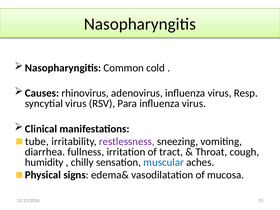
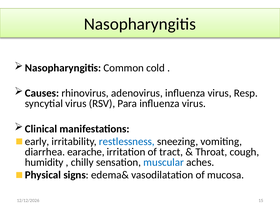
tube: tube -> early
restlessness colour: purple -> blue
fullness: fullness -> earache
